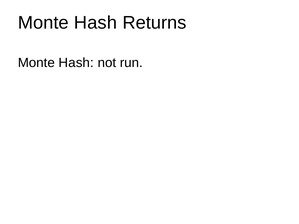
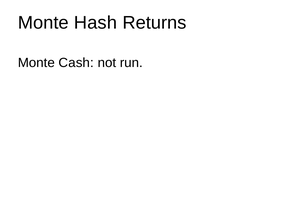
Hash at (76, 63): Hash -> Cash
